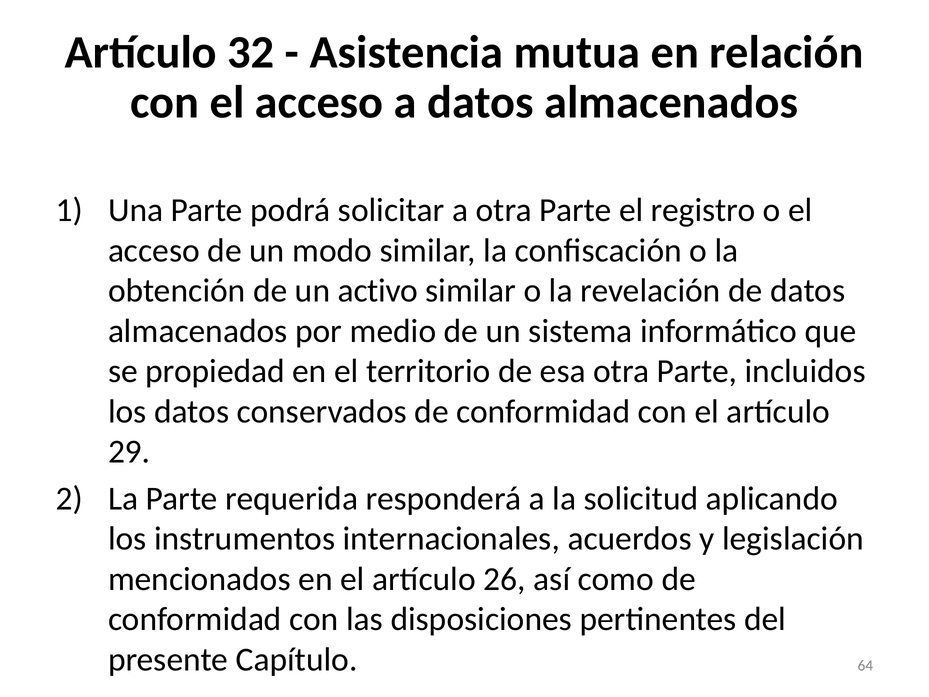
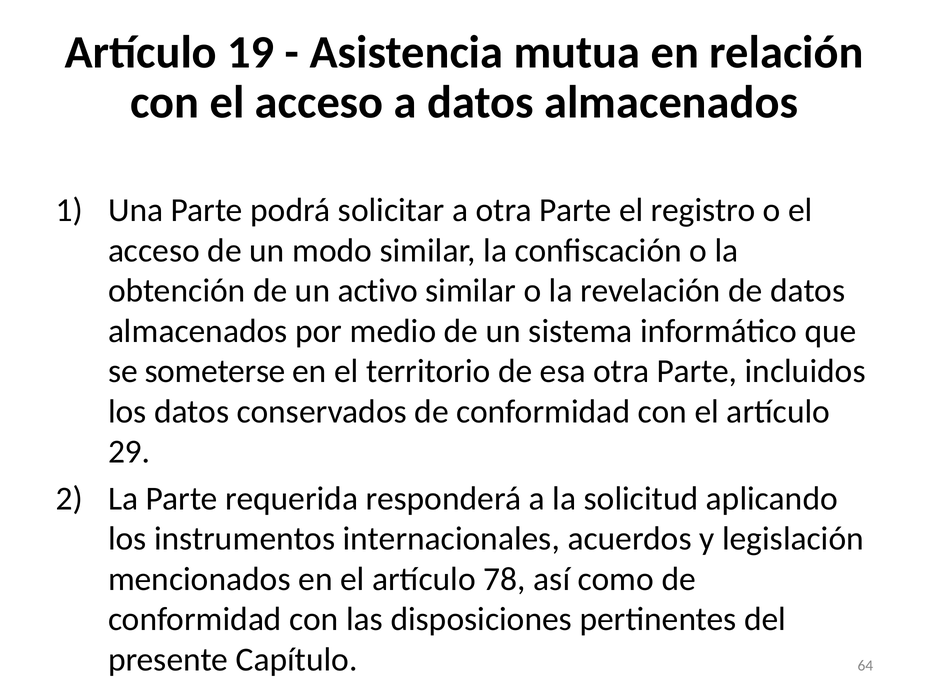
32: 32 -> 19
propiedad: propiedad -> someterse
26: 26 -> 78
